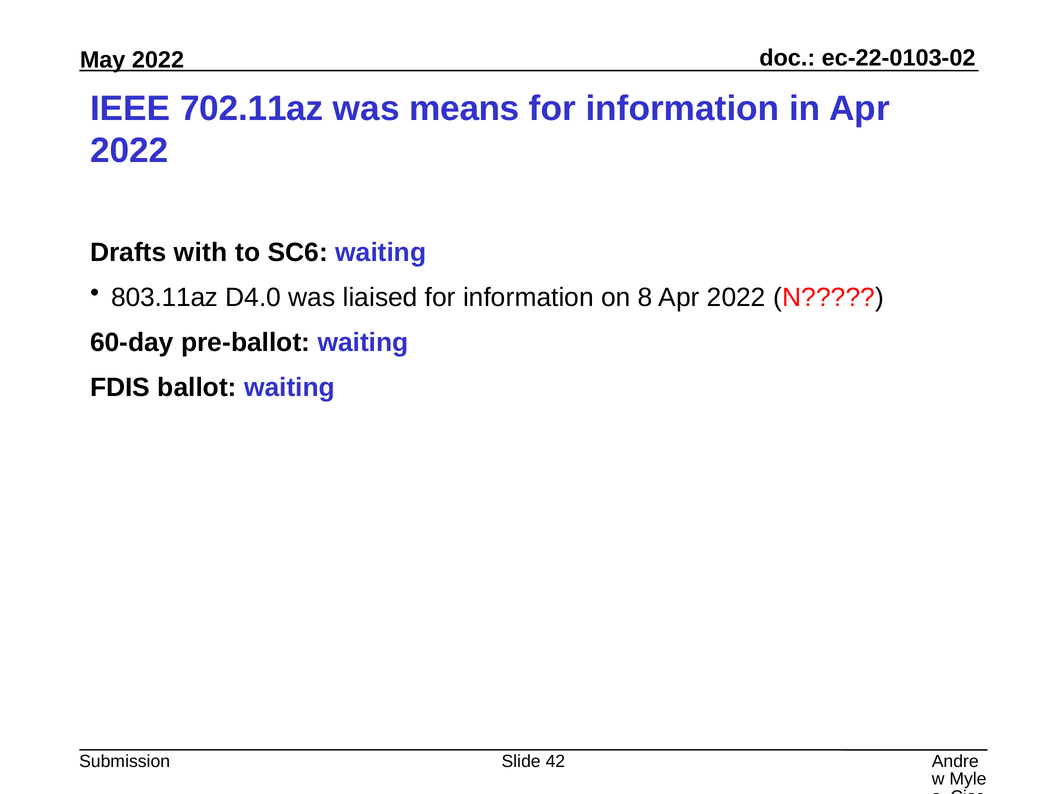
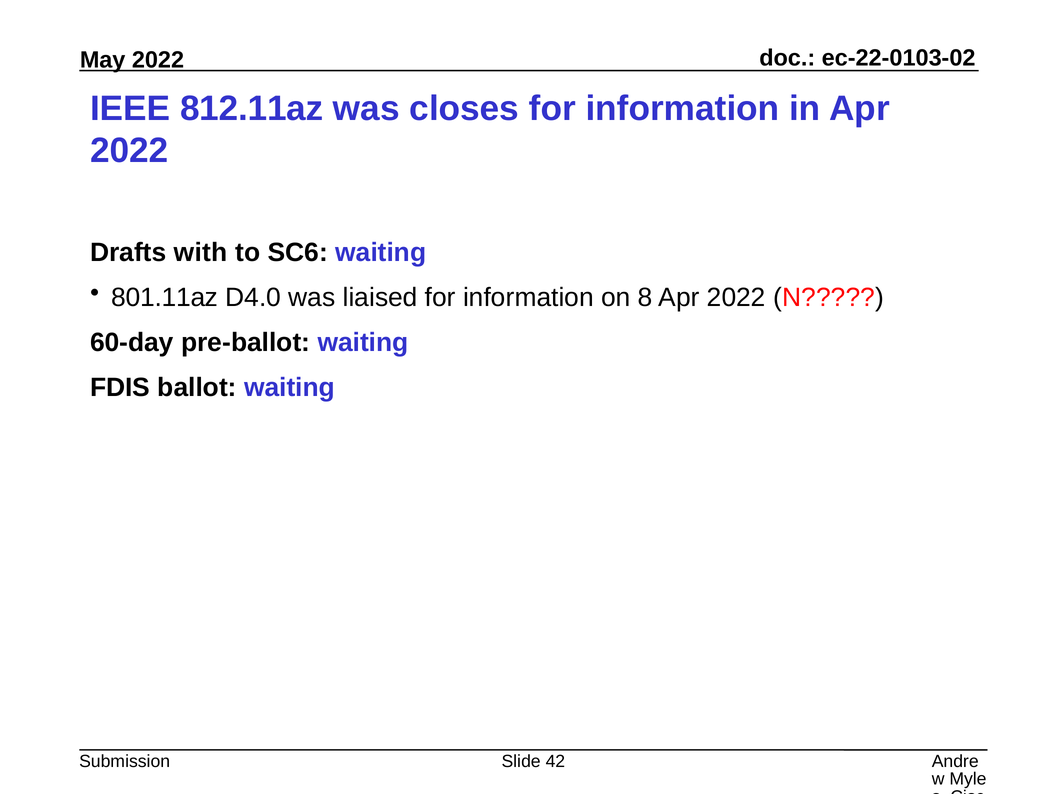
702.11az: 702.11az -> 812.11az
means: means -> closes
803.11az: 803.11az -> 801.11az
